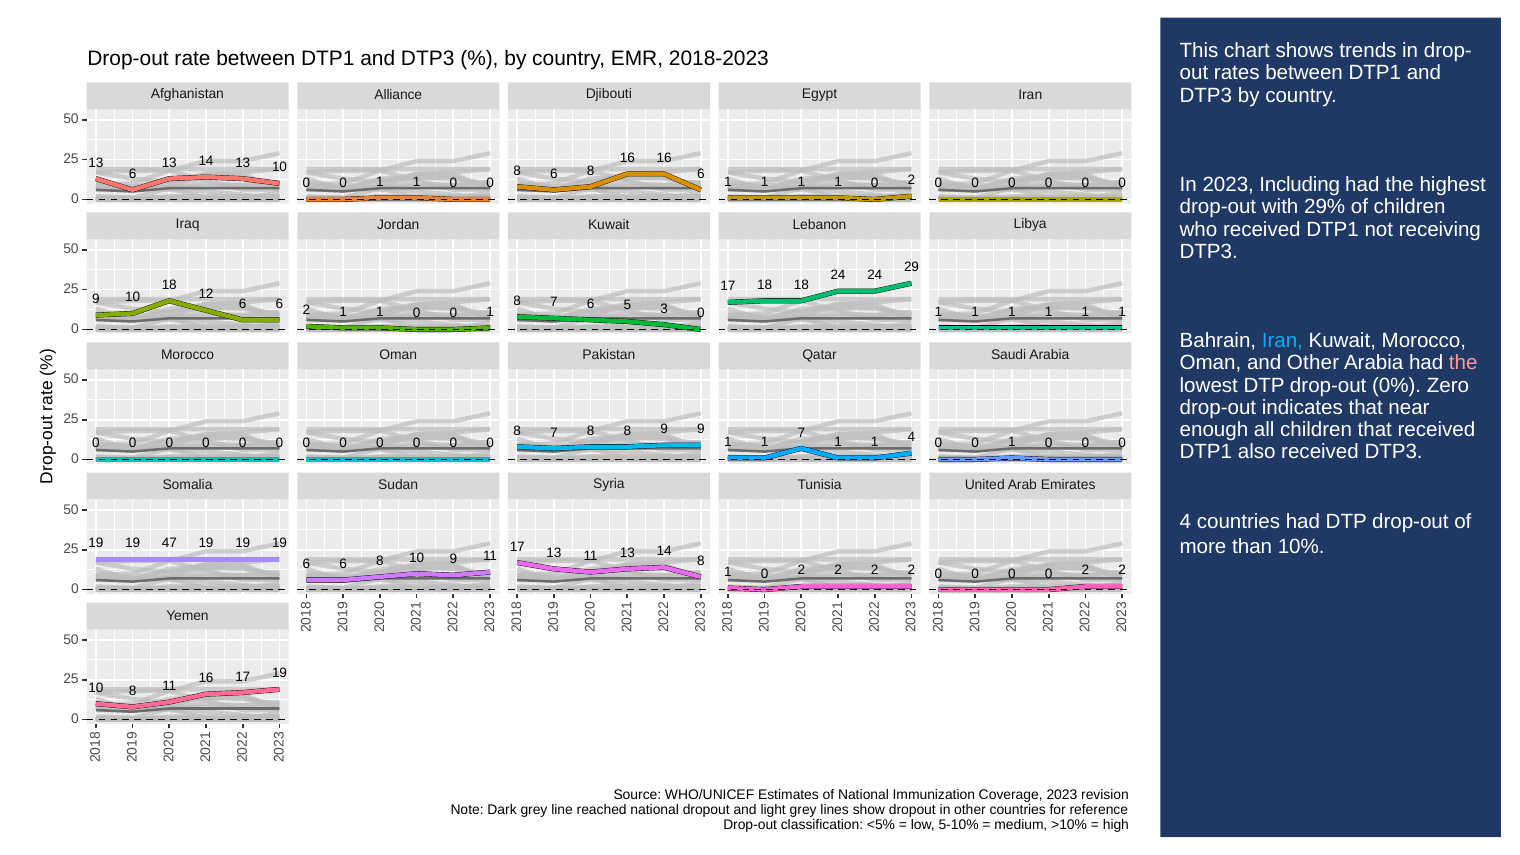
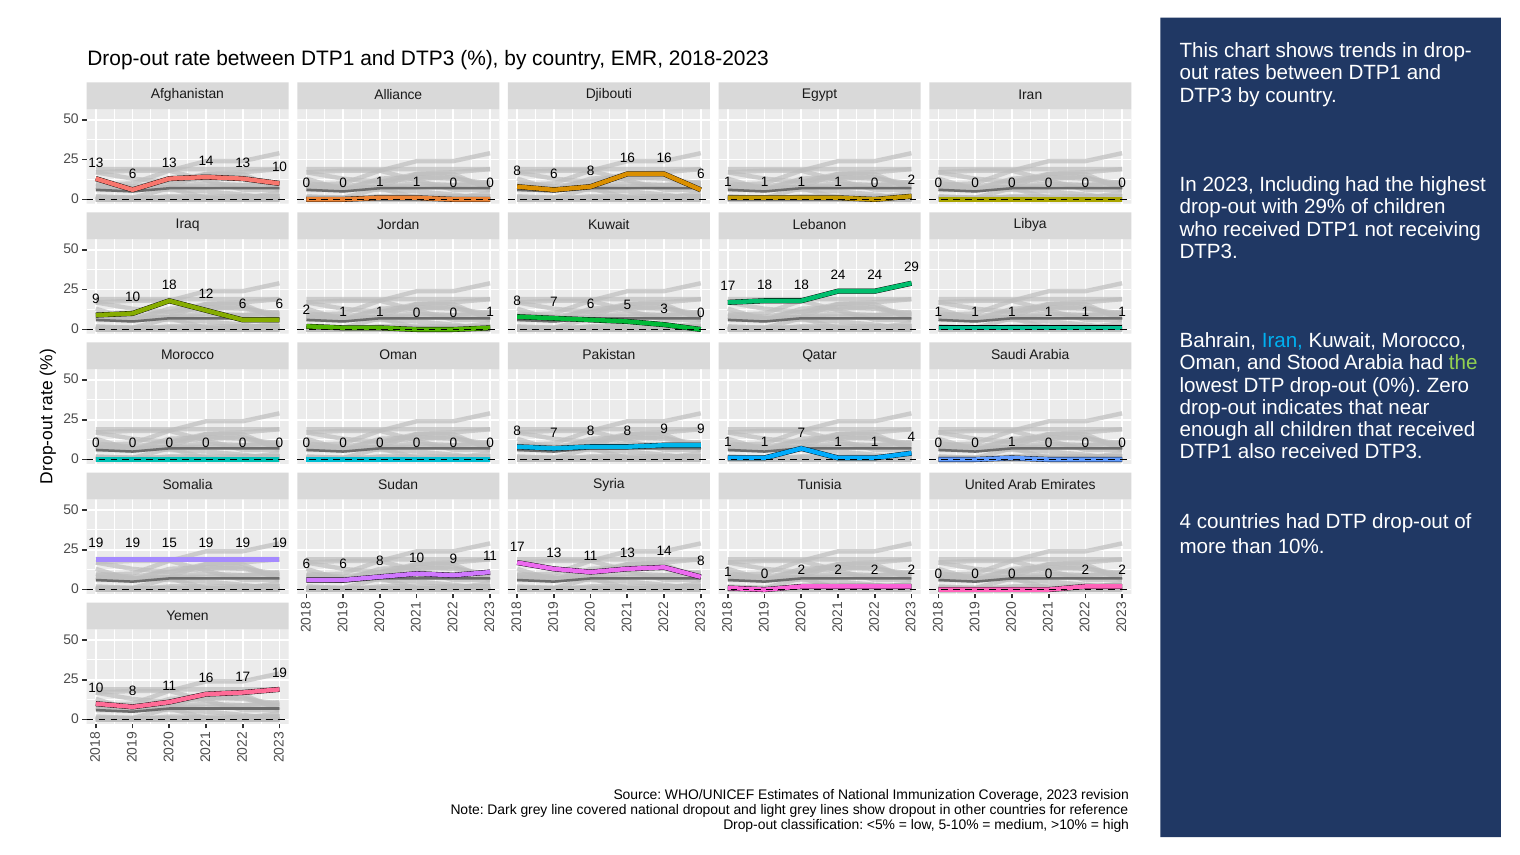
and Other: Other -> Stood
the at (1463, 363) colour: pink -> light green
47: 47 -> 15
reached: reached -> covered
